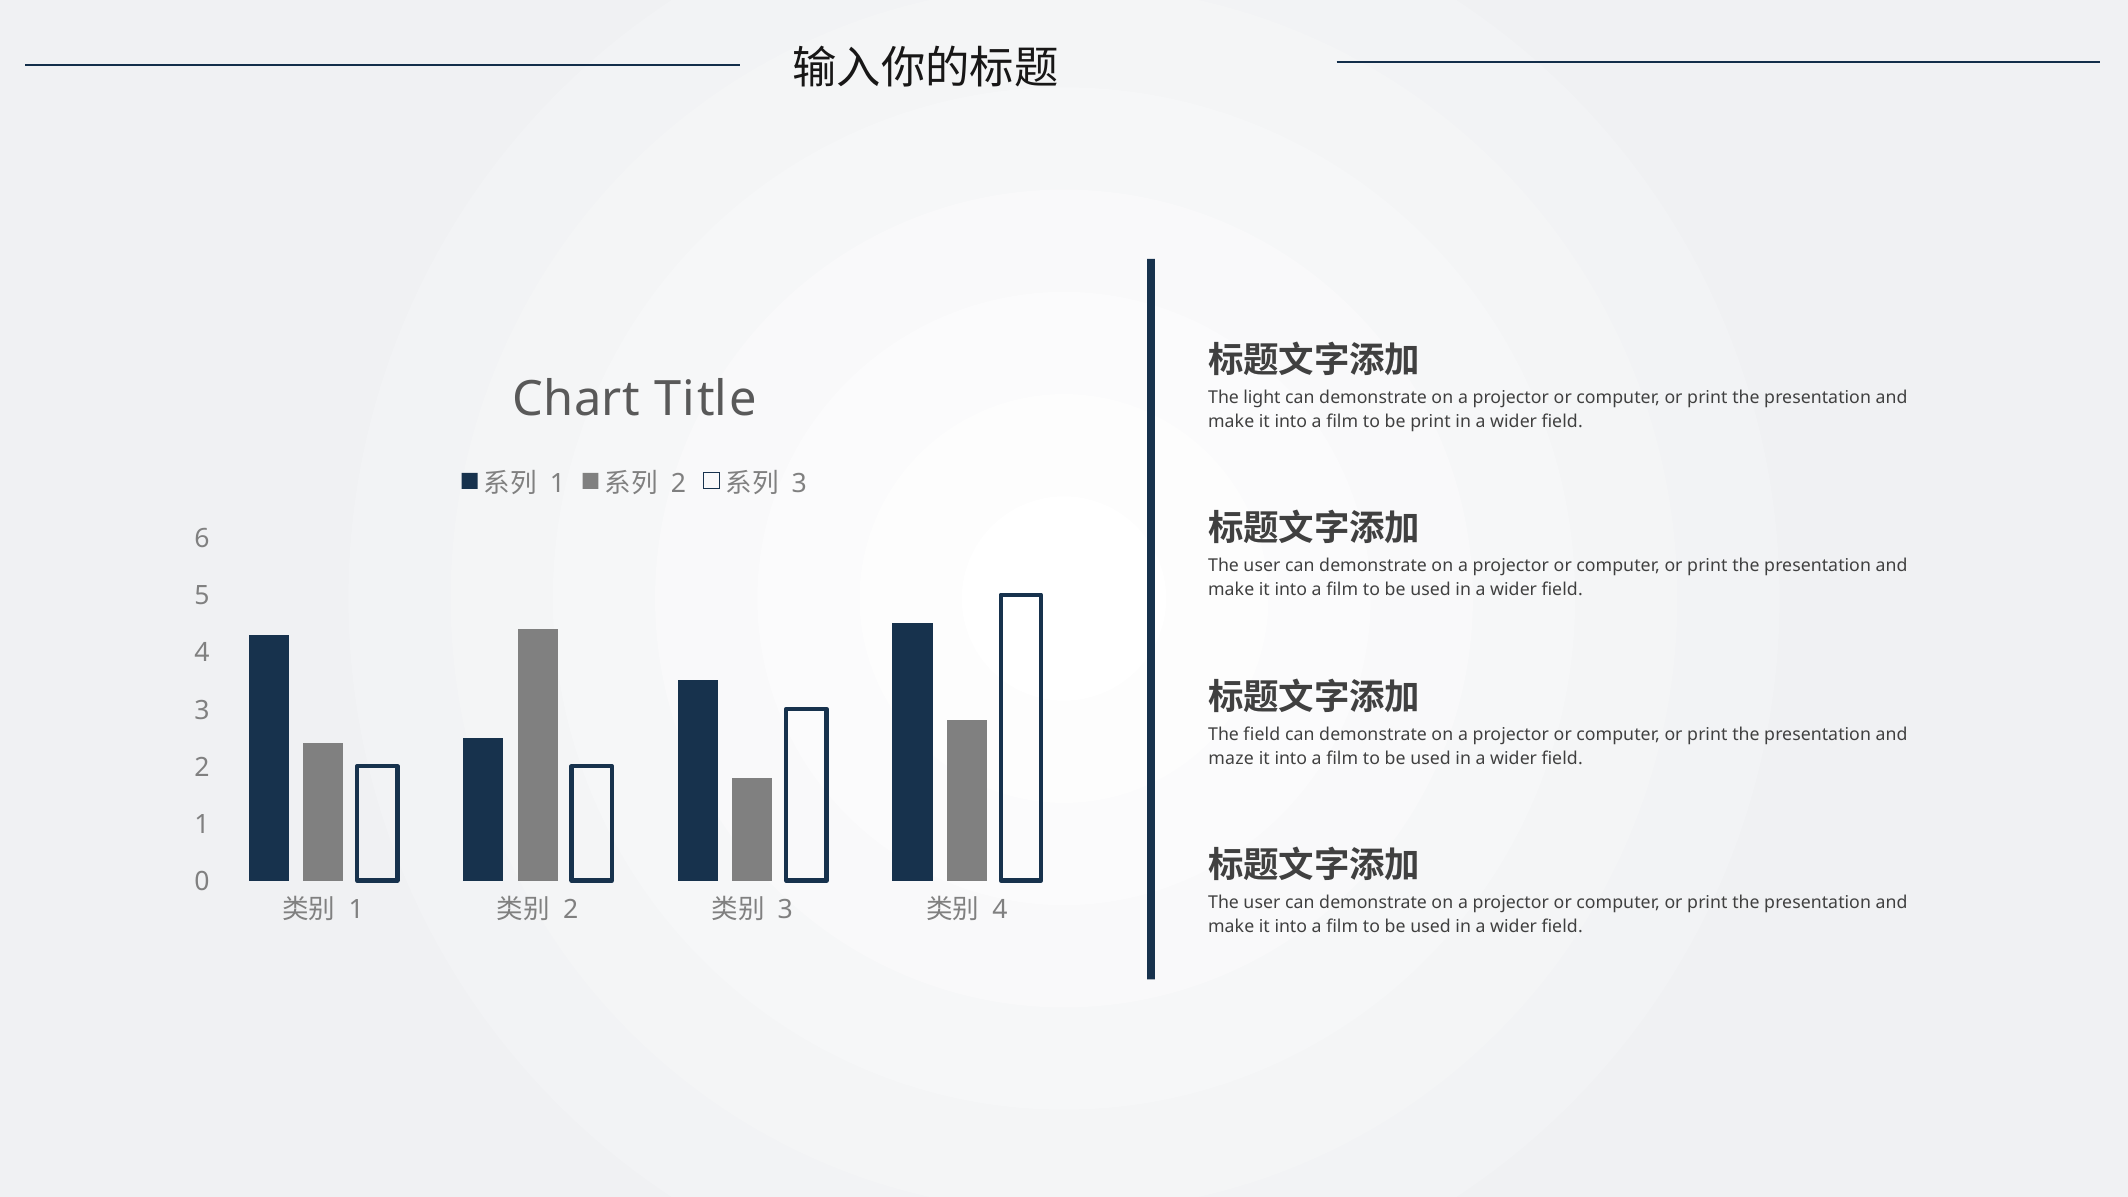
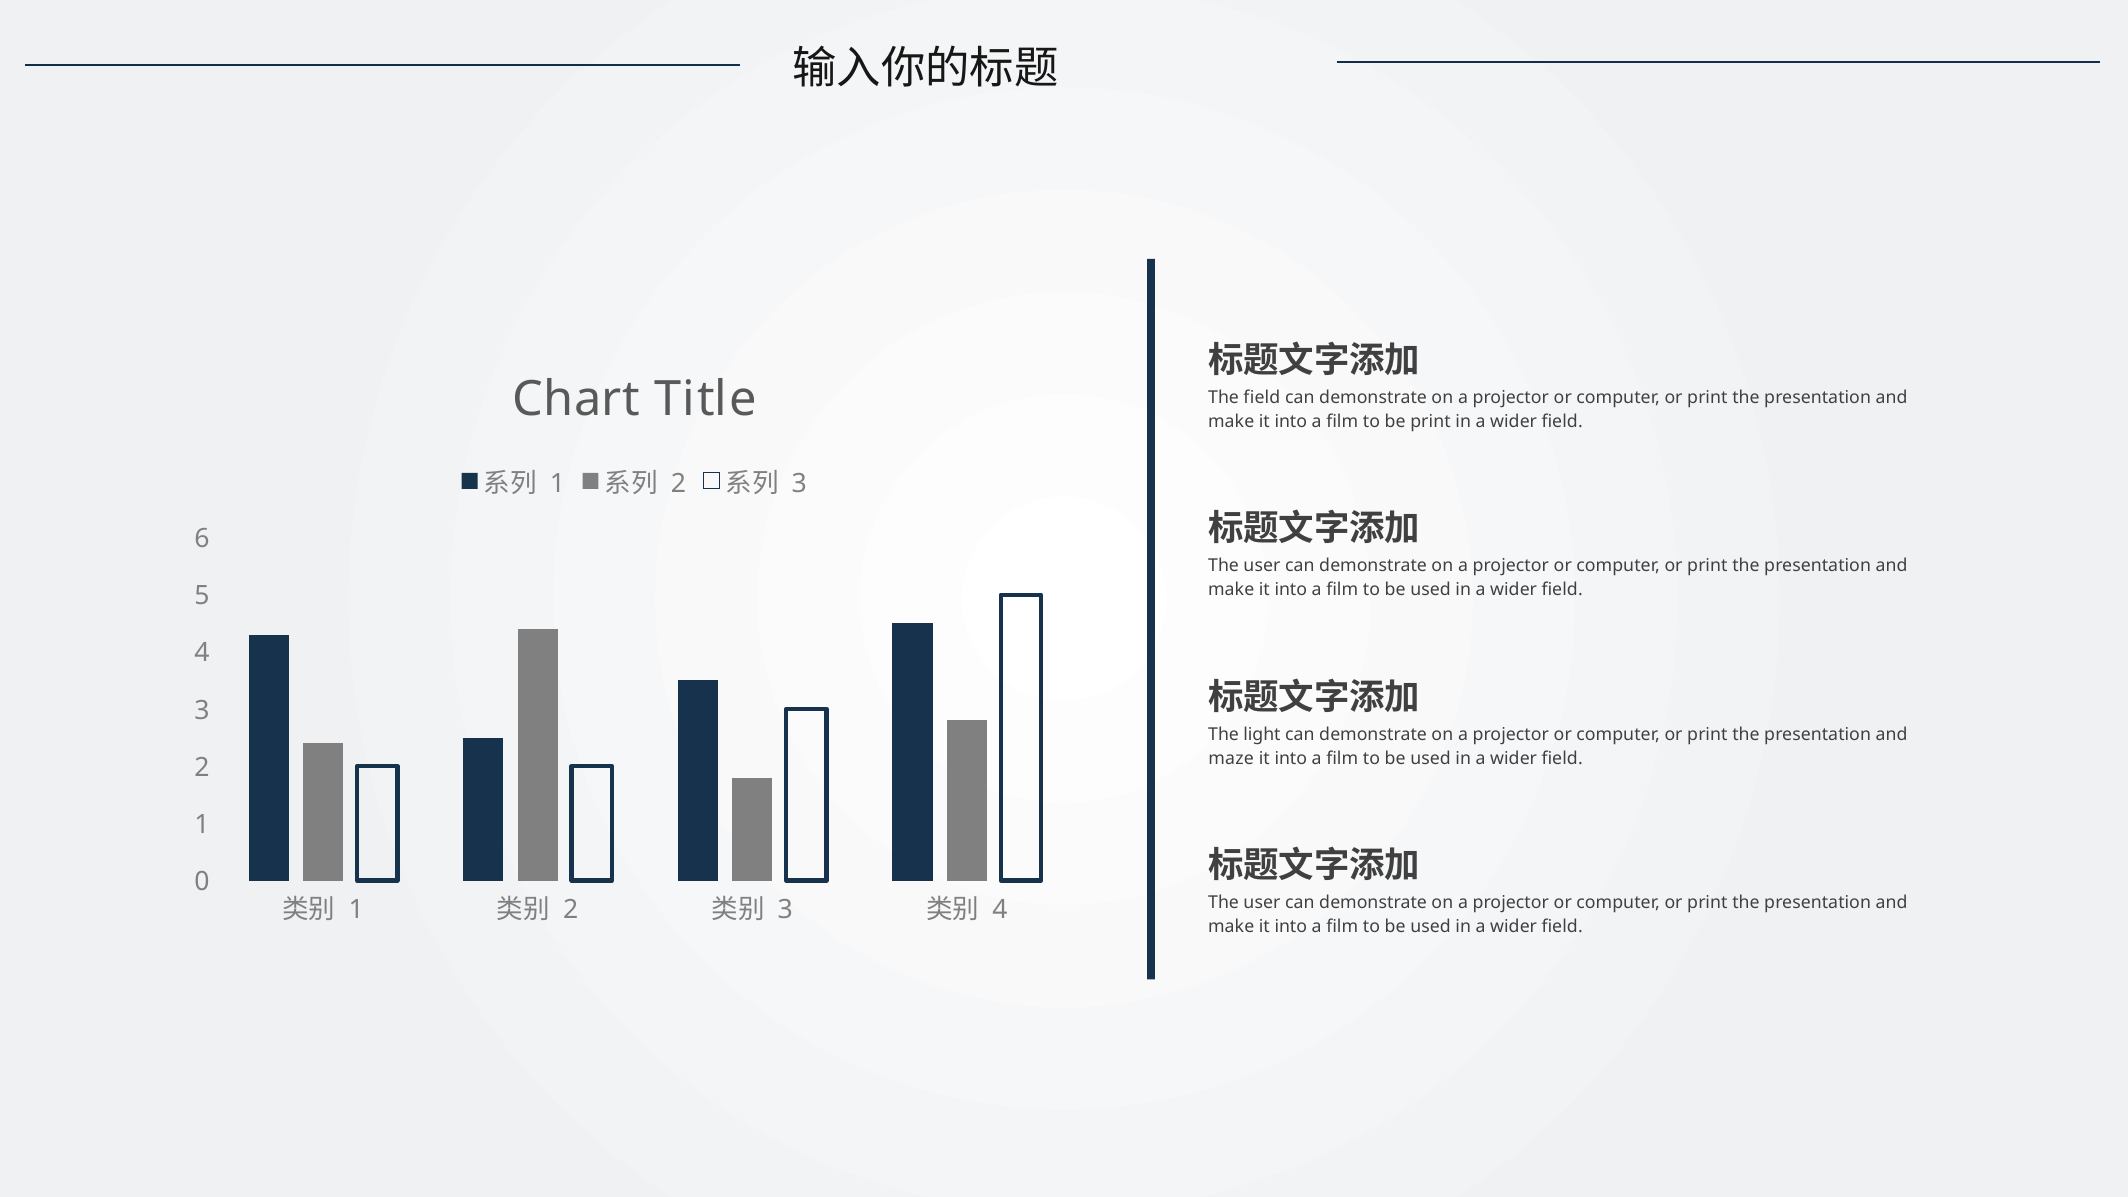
The light: light -> field
The field: field -> light
